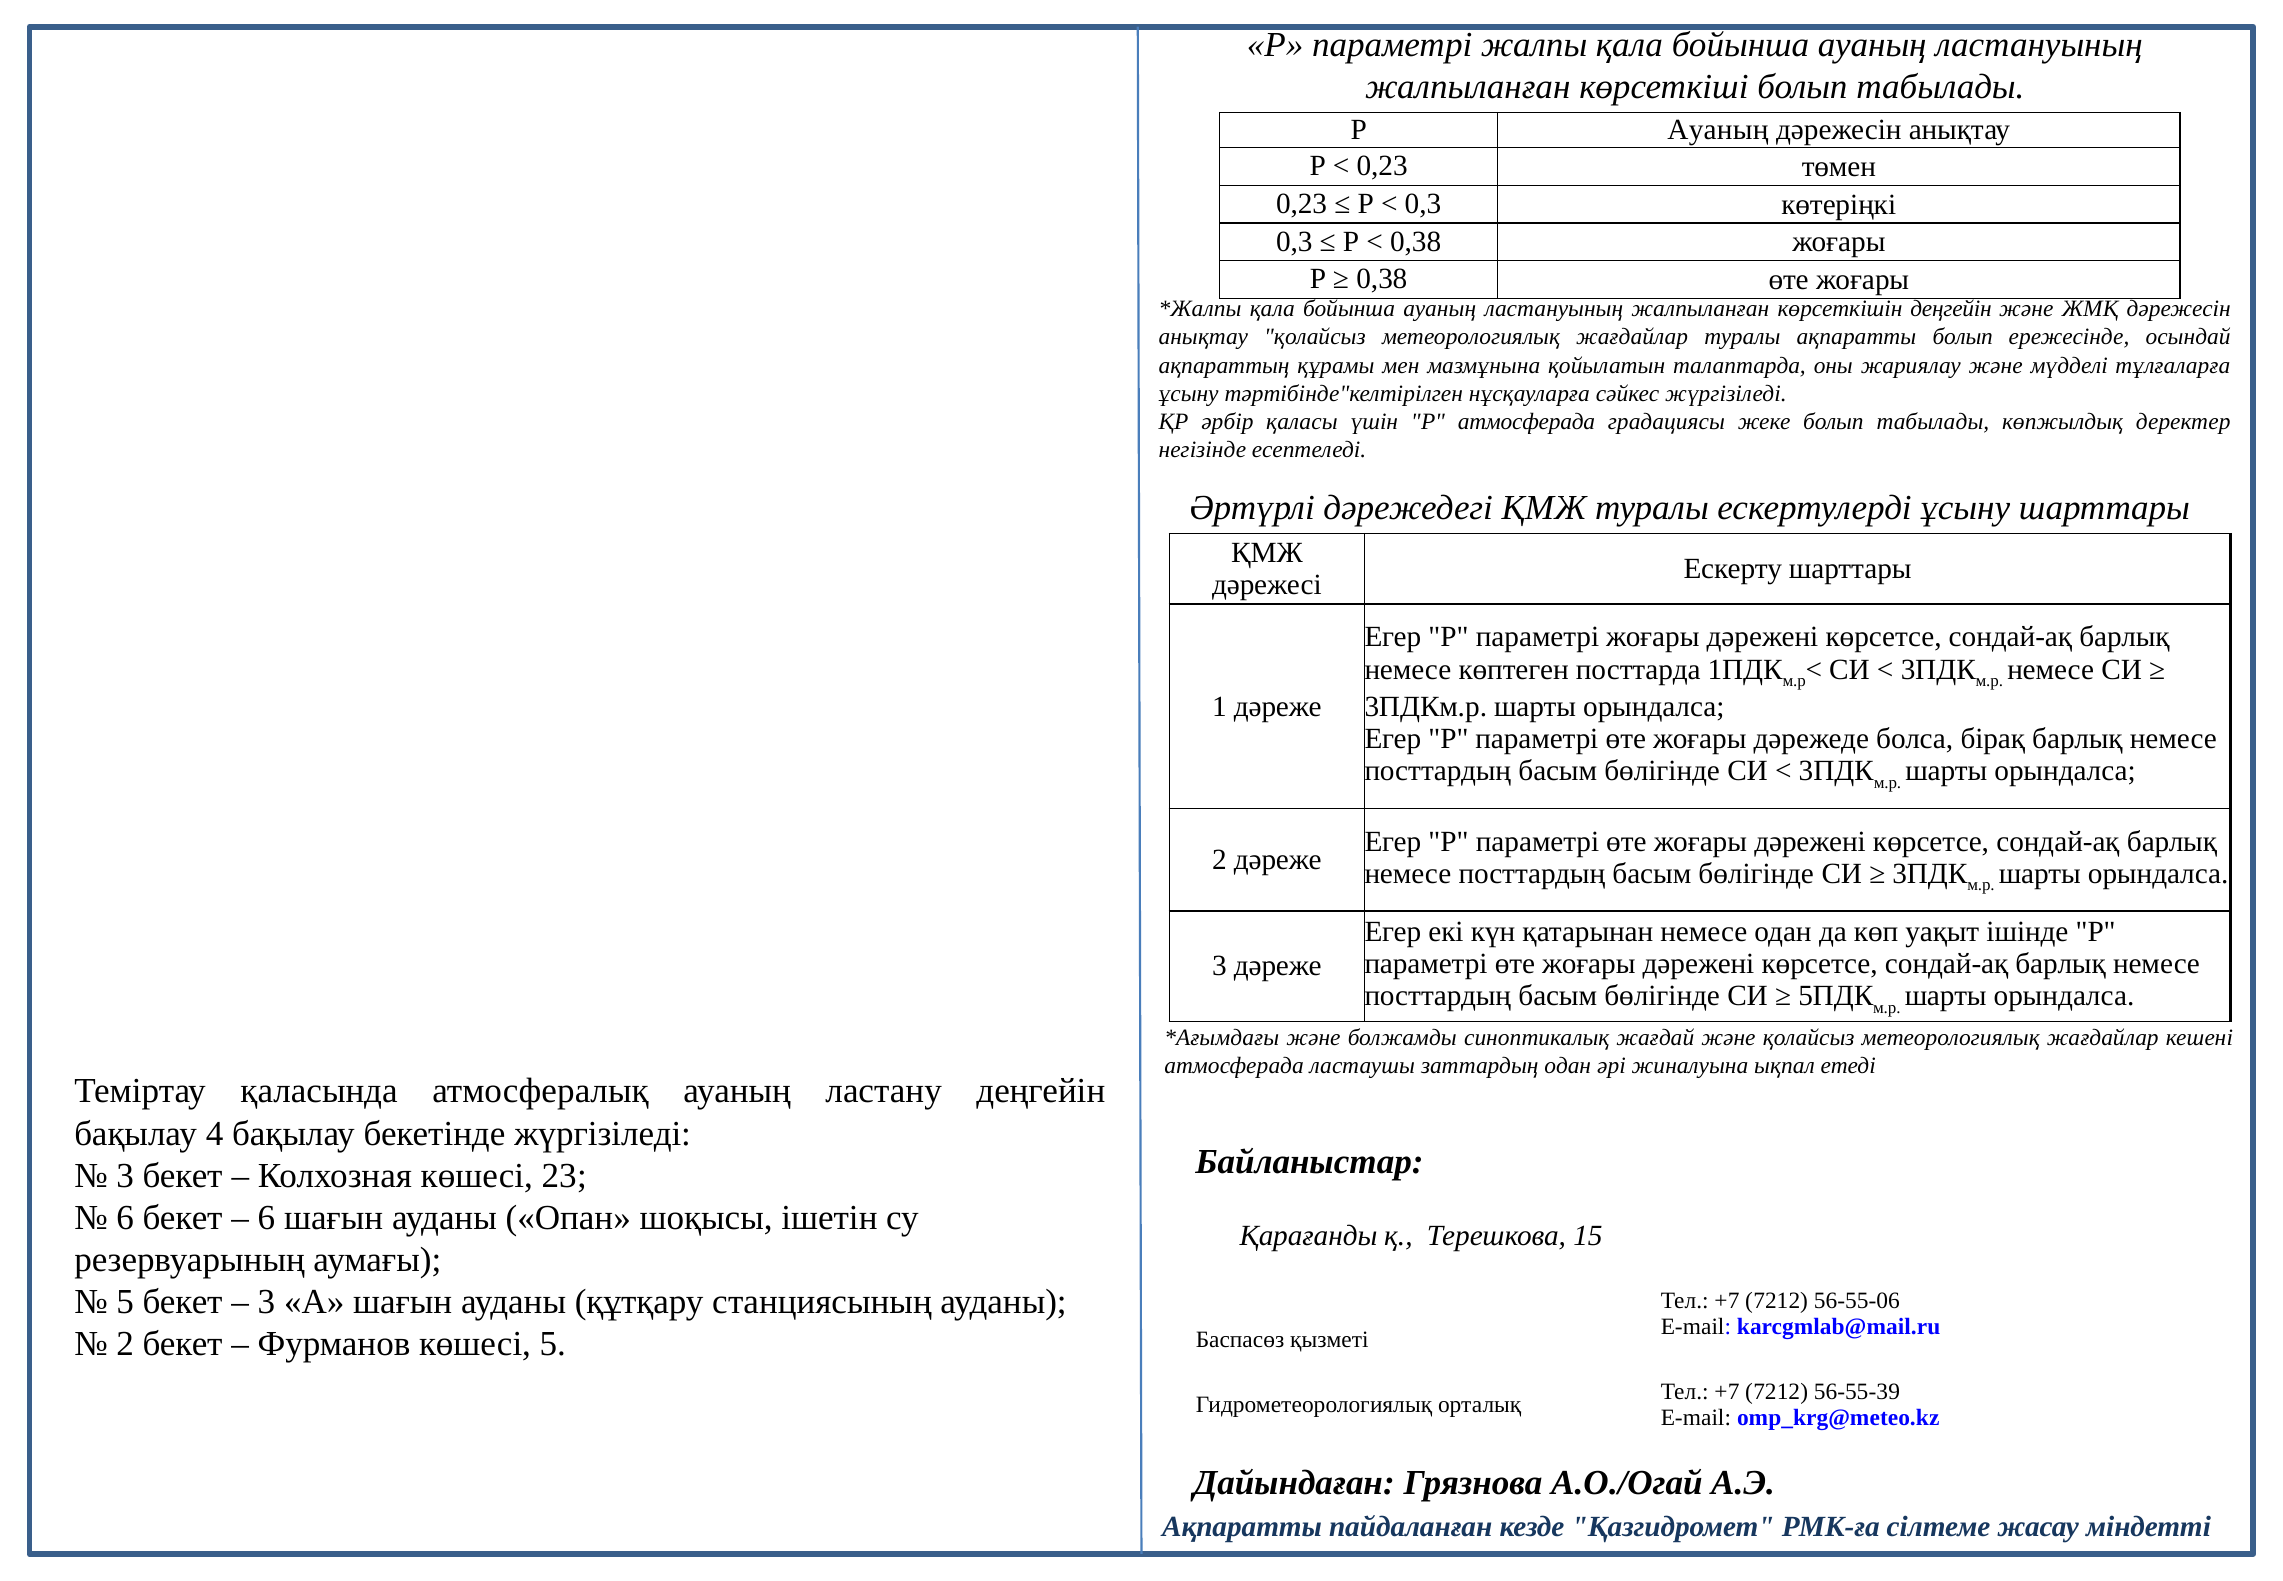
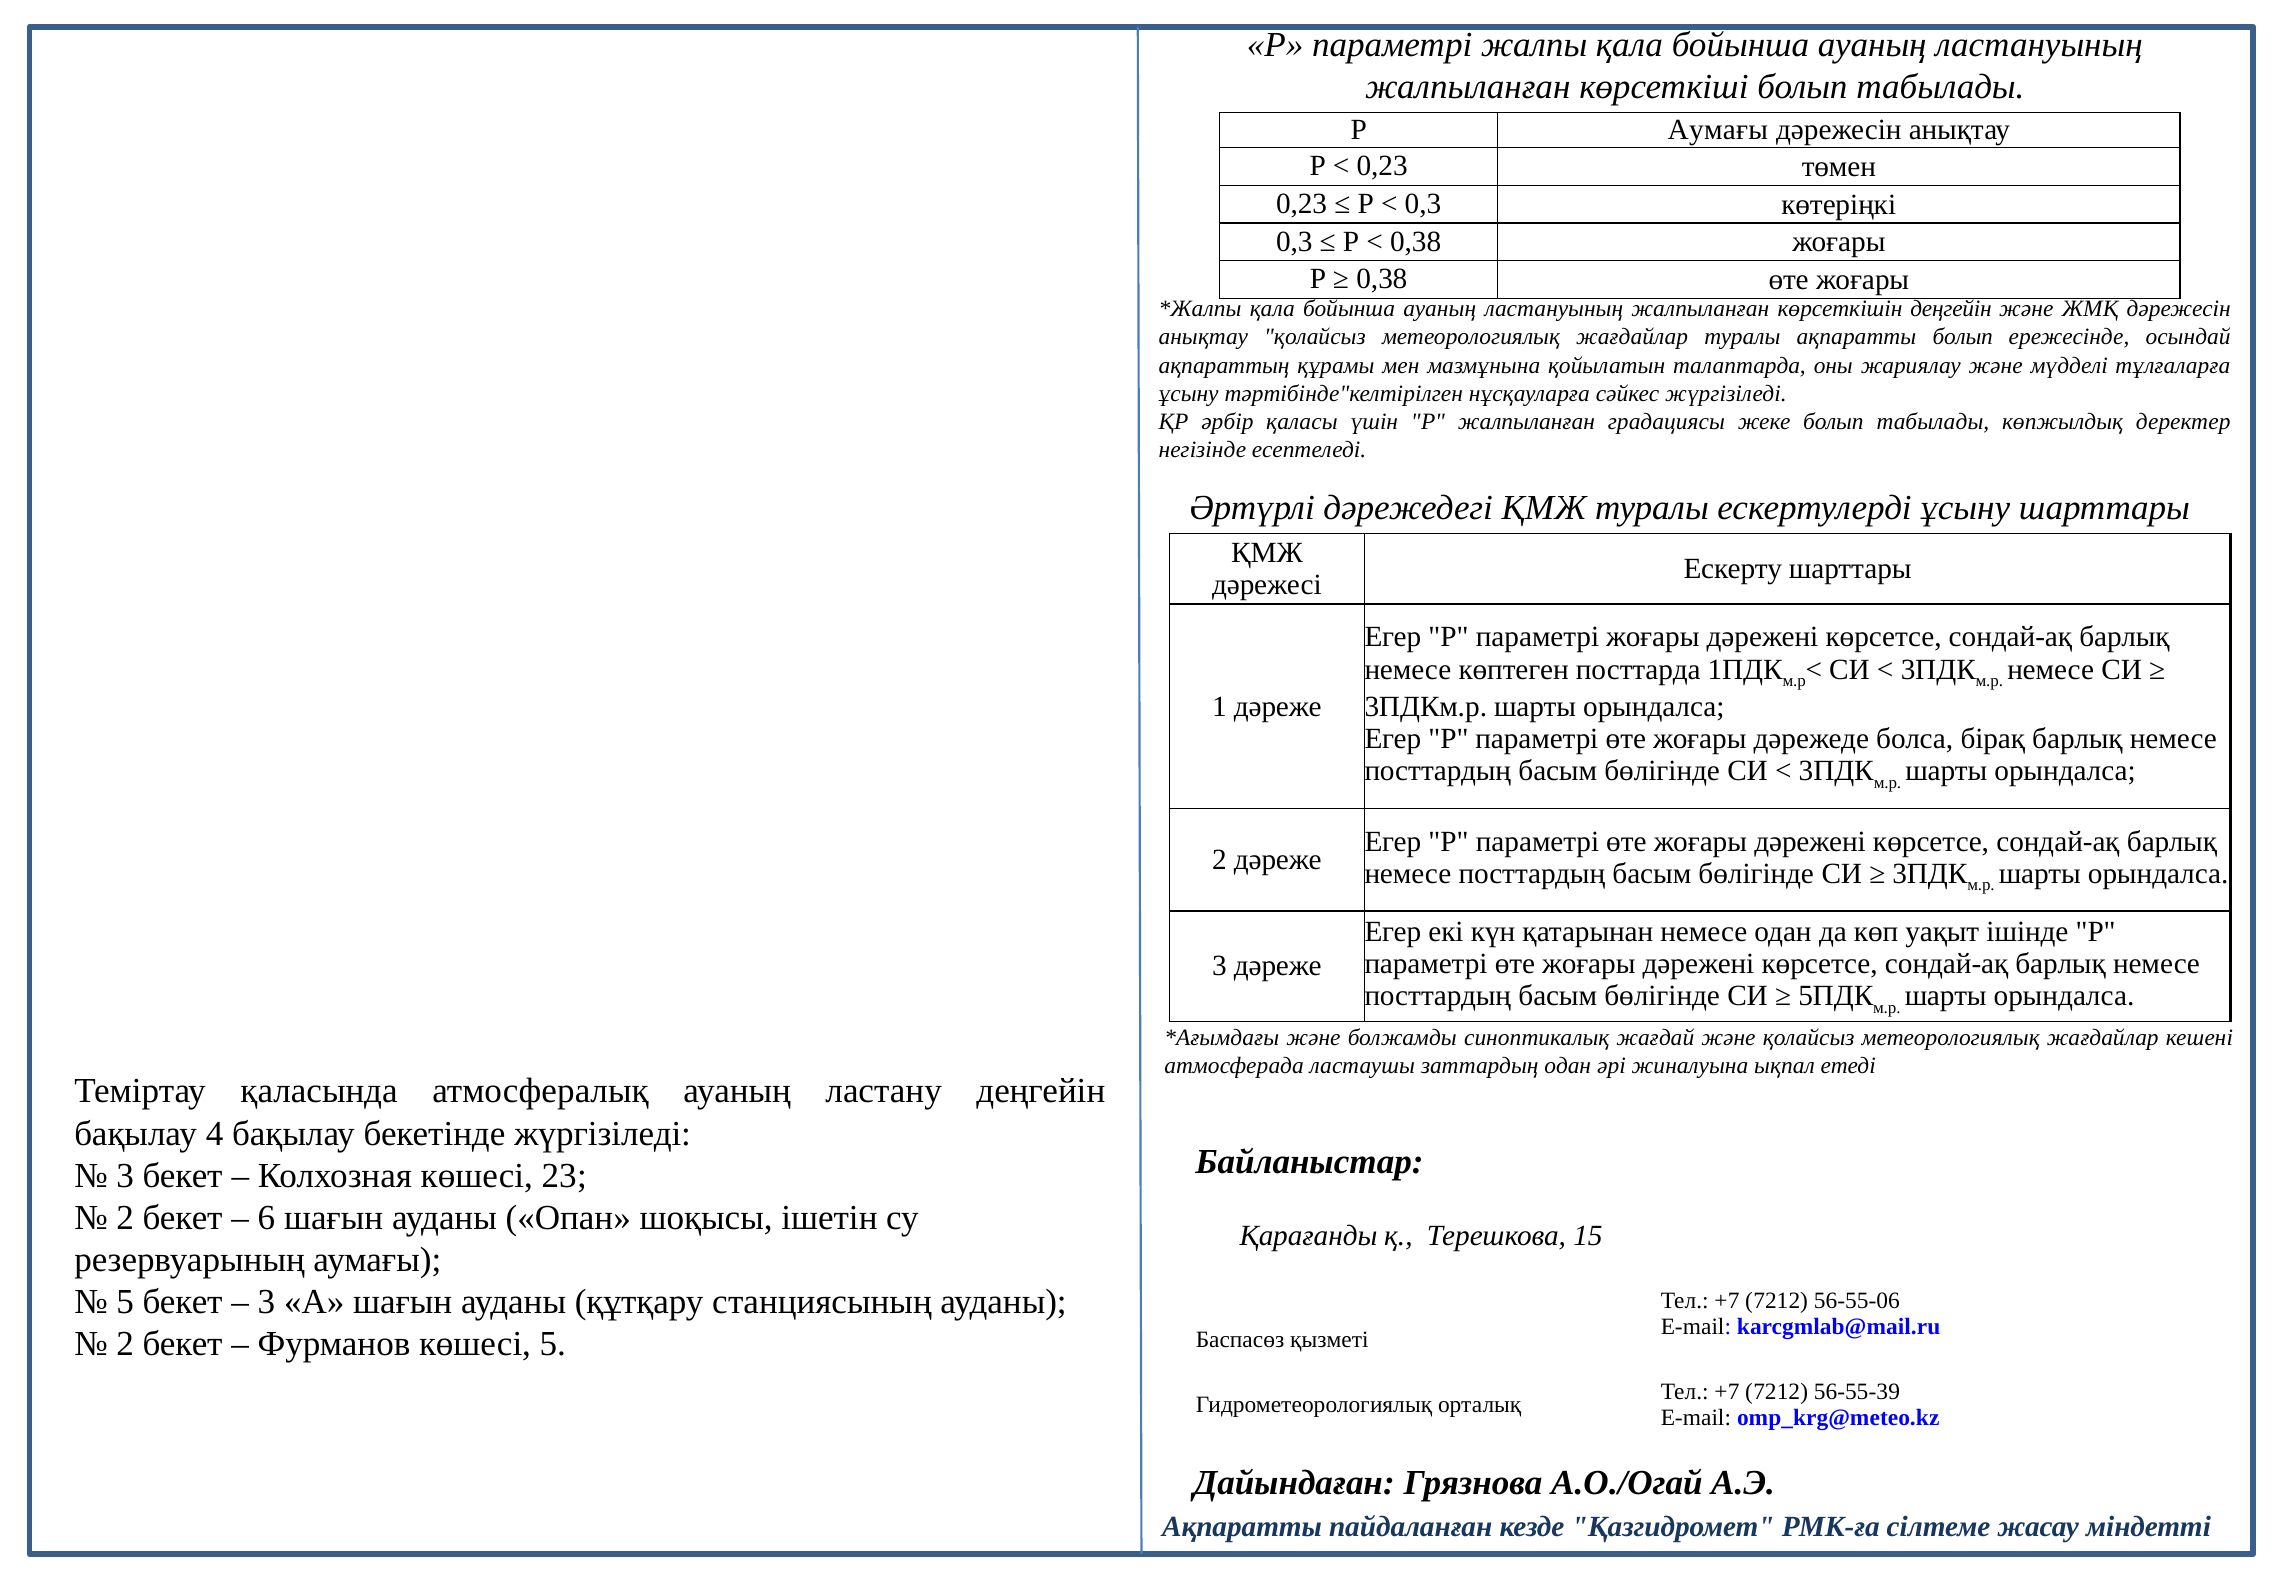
Р Ауаның: Ауаның -> Аумағы
Р атмосферада: атмосферада -> жалпыланған
6 at (125, 1217): 6 -> 2
